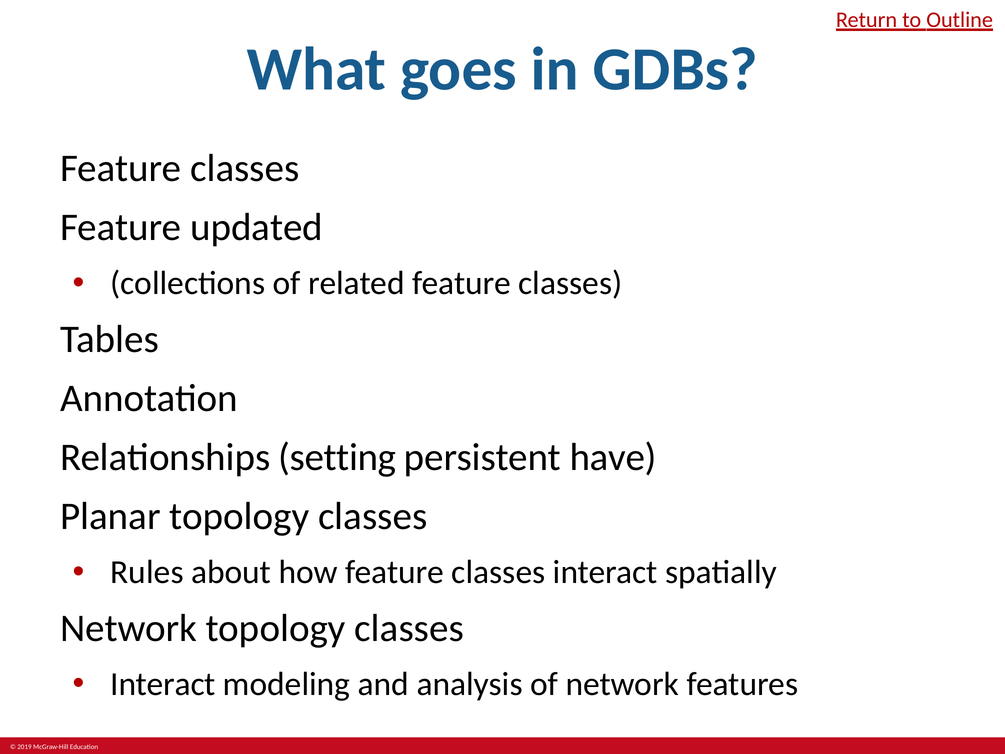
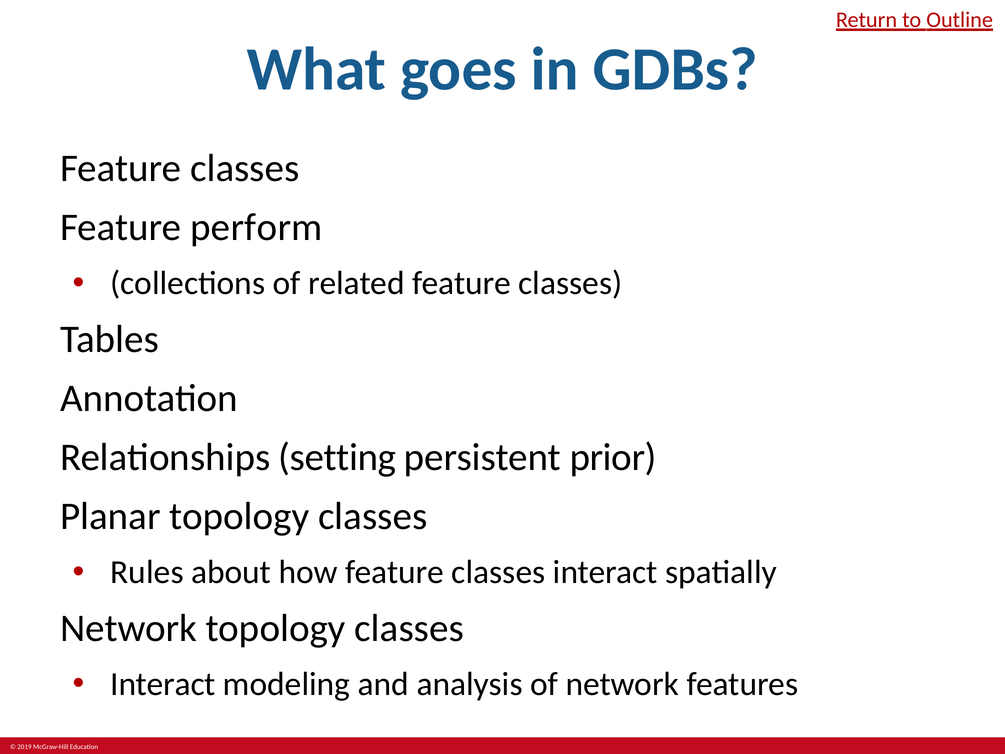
updated: updated -> perform
have: have -> prior
